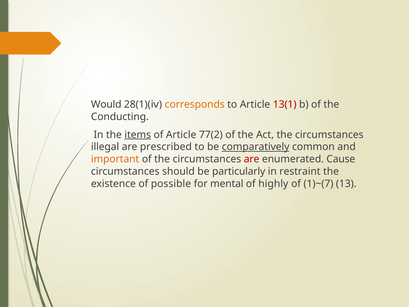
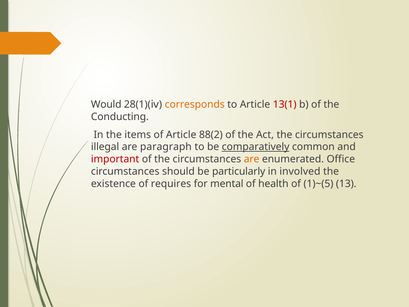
items underline: present -> none
77(2: 77(2 -> 88(2
prescribed: prescribed -> paragraph
important colour: orange -> red
are at (252, 159) colour: red -> orange
Cause: Cause -> Office
restraint: restraint -> involved
possible: possible -> requires
highly: highly -> health
1)~(7: 1)~(7 -> 1)~(5
